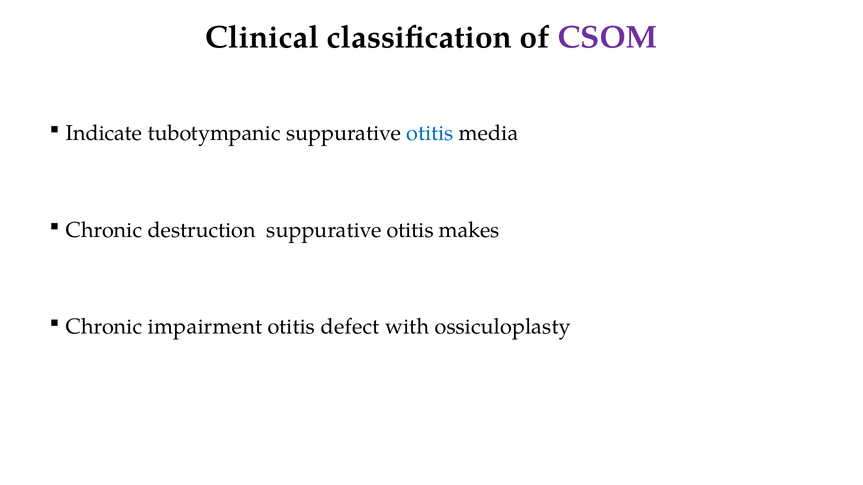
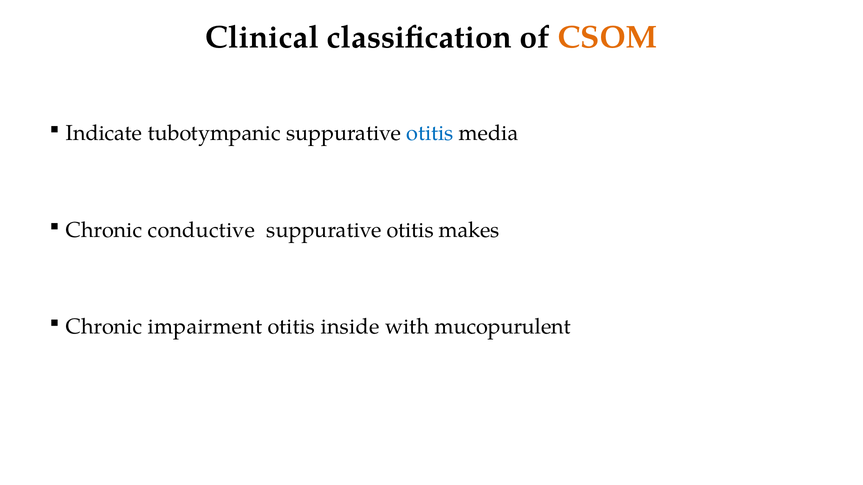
CSOM colour: purple -> orange
destruction: destruction -> conductive
defect: defect -> inside
ossiculoplasty: ossiculoplasty -> mucopurulent
